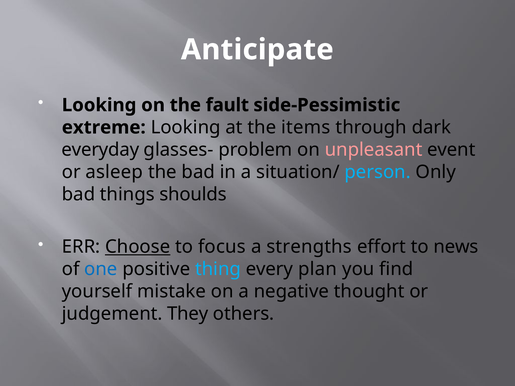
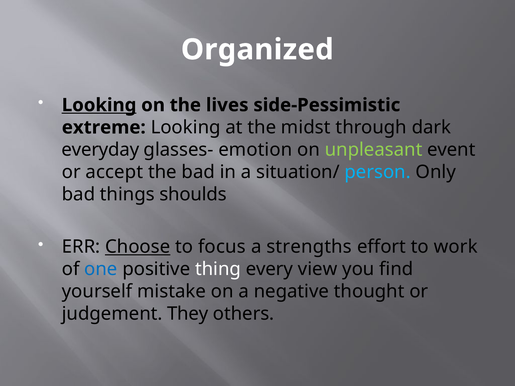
Anticipate: Anticipate -> Organized
Looking at (99, 105) underline: none -> present
fault: fault -> lives
items: items -> midst
problem: problem -> emotion
unpleasant colour: pink -> light green
asleep: asleep -> accept
news: news -> work
thing colour: light blue -> white
plan: plan -> view
